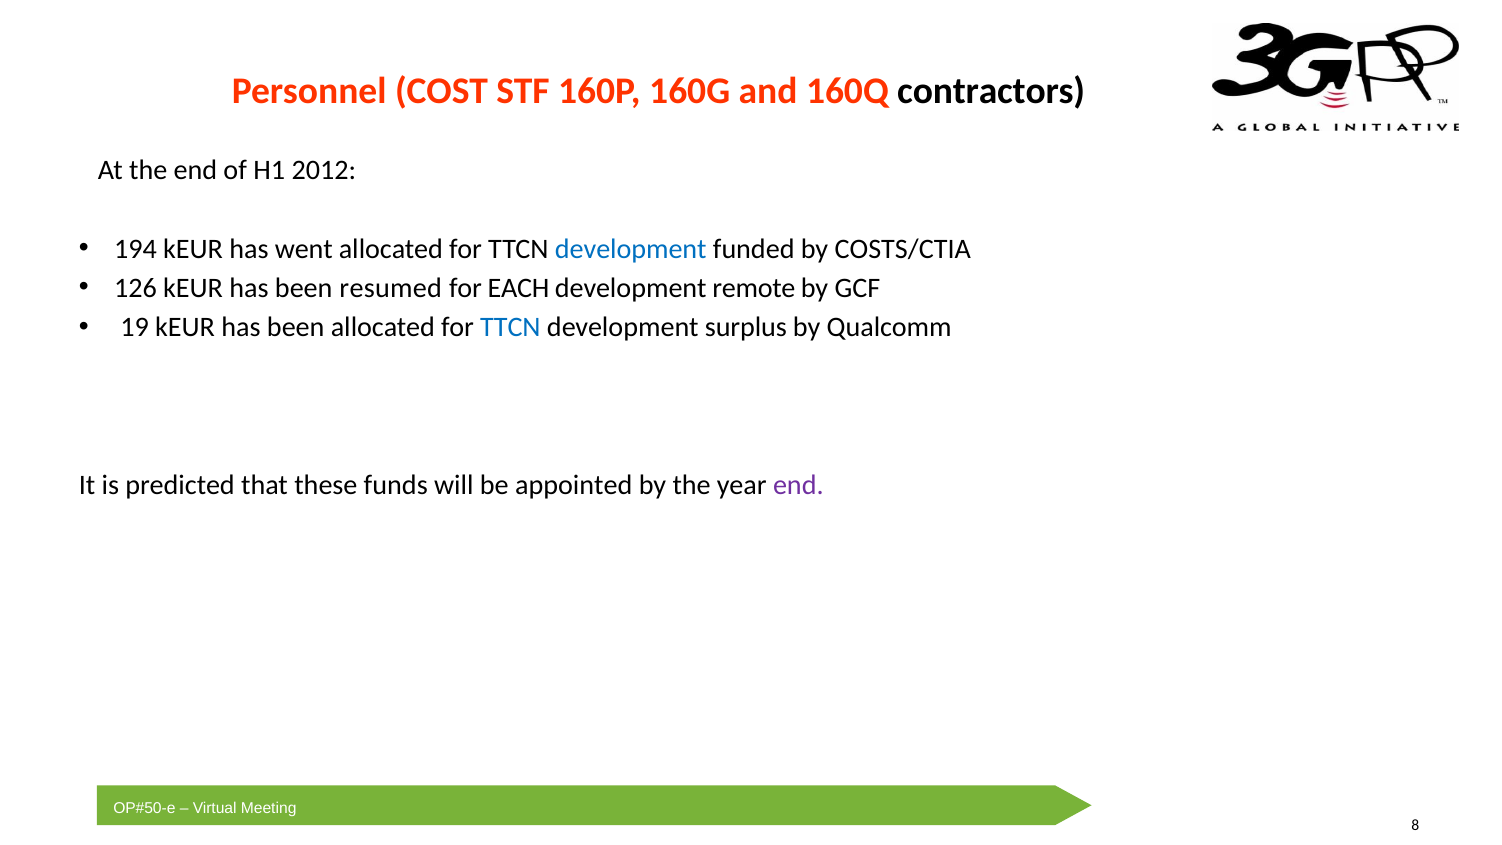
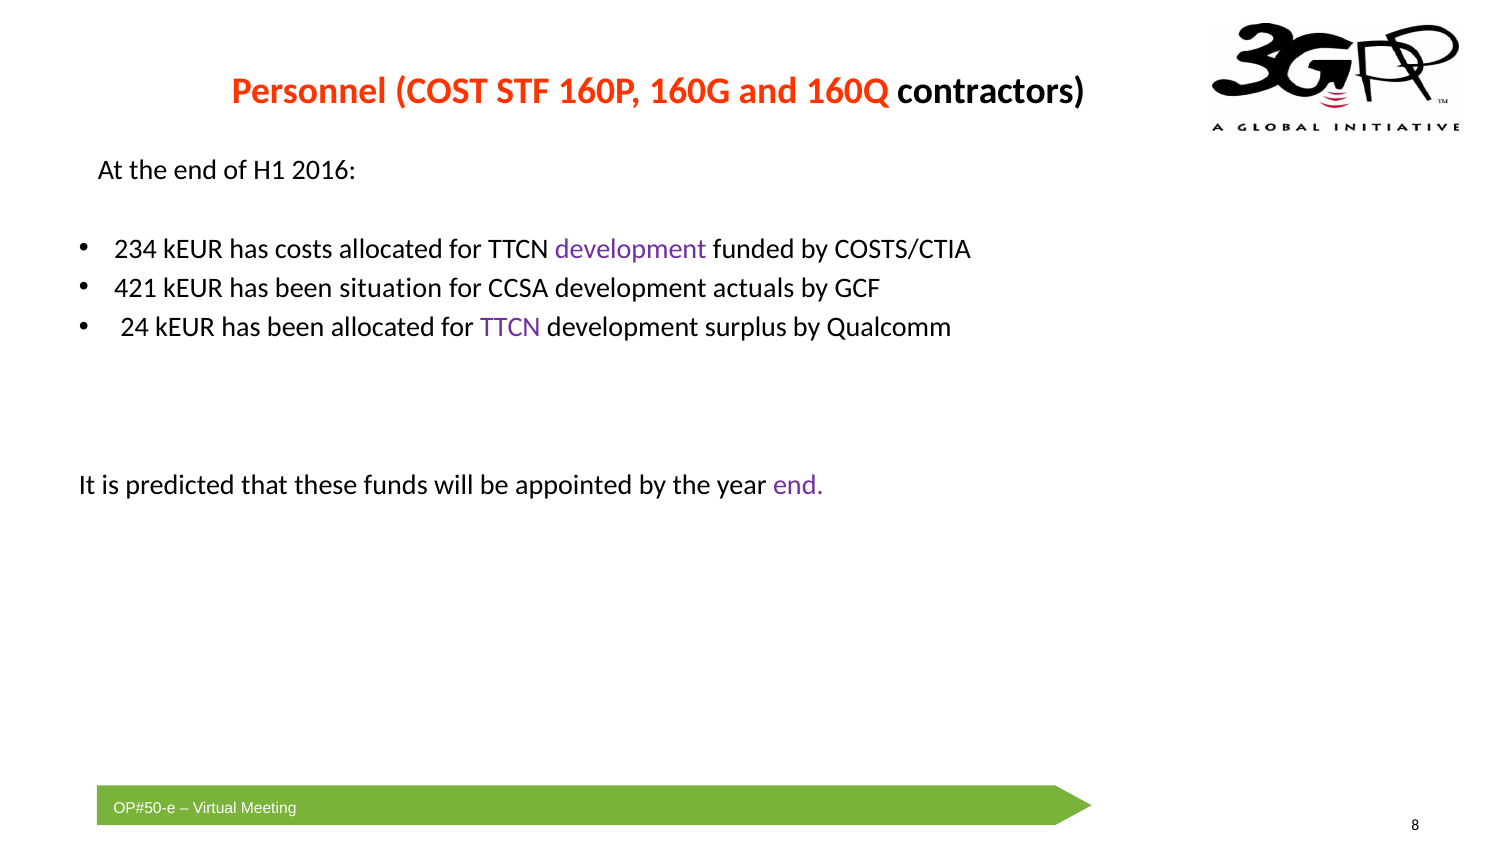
2012: 2012 -> 2016
194: 194 -> 234
went: went -> costs
development at (631, 249) colour: blue -> purple
126: 126 -> 421
resumed: resumed -> situation
EACH: EACH -> CCSA
remote: remote -> actuals
19: 19 -> 24
TTCN at (510, 328) colour: blue -> purple
